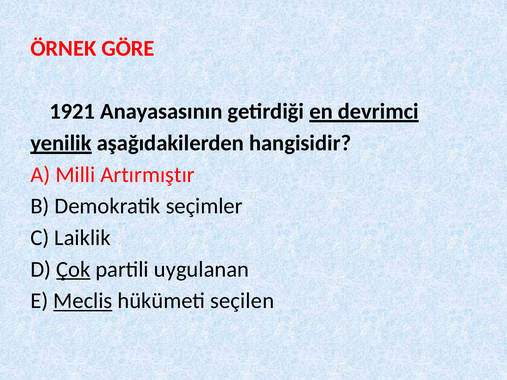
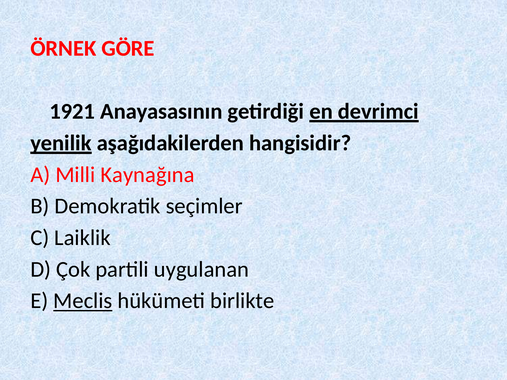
Artırmıştır: Artırmıştır -> Kaynağına
Çok underline: present -> none
seçilen: seçilen -> birlikte
